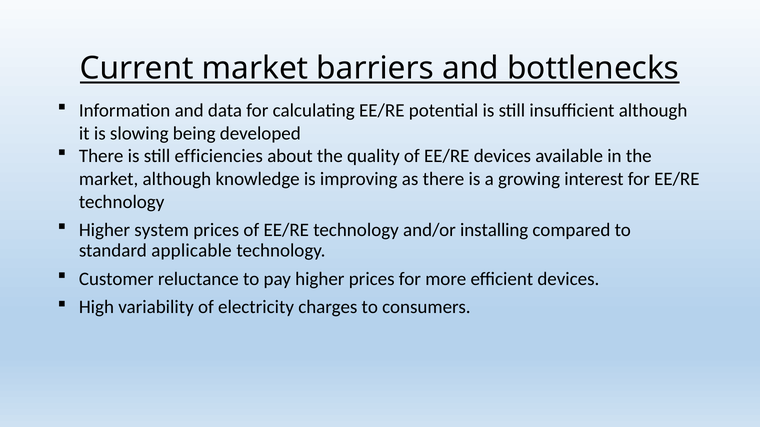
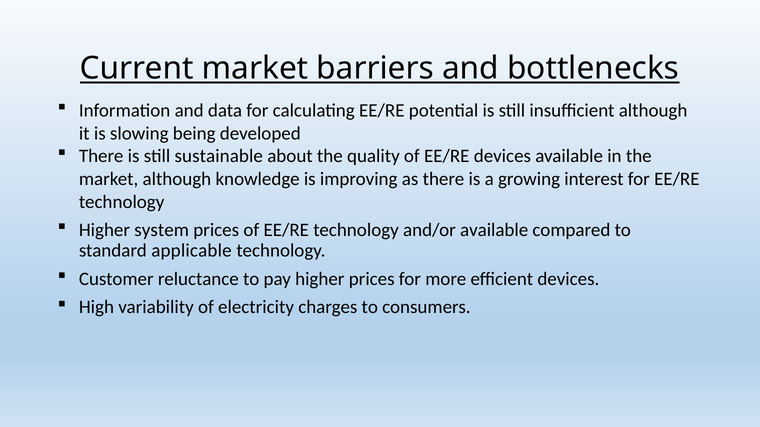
efficiencies: efficiencies -> sustainable
and/or installing: installing -> available
